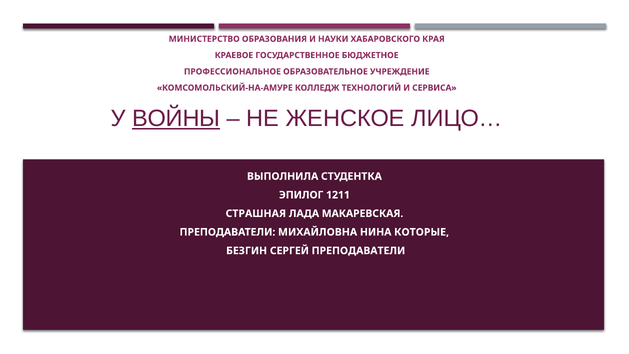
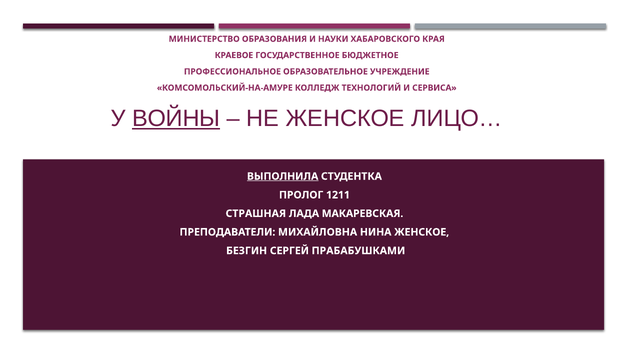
ВЫПОЛНИЛА underline: none -> present
ЭПИЛОГ: ЭПИЛОГ -> ПРОЛОГ
НИНА КОТОРЫЕ: КОТОРЫЕ -> ЖЕНСКОЕ
СЕРГЕЙ ПРЕПОДАВАТЕЛИ: ПРЕПОДАВАТЕЛИ -> ПРАБАБУШКАМИ
